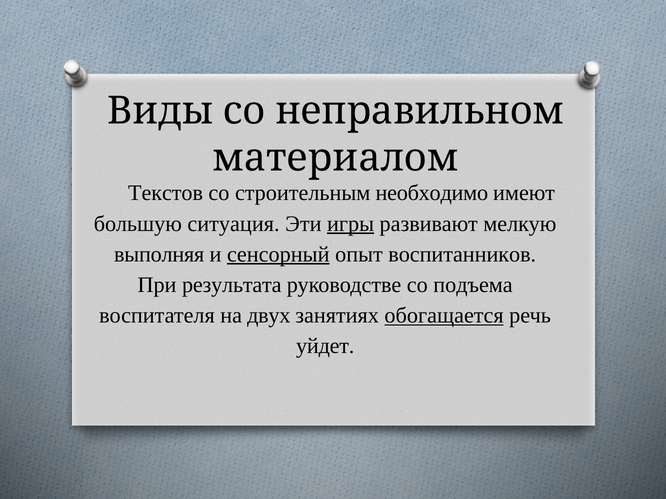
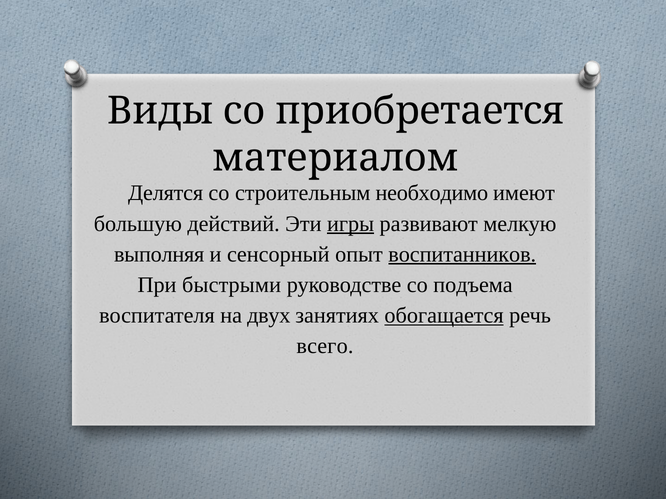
неправильном: неправильном -> приобретается
Текстов: Текстов -> Делятся
ситуация: ситуация -> действий
сенсорный underline: present -> none
воспитанников underline: none -> present
результата: результата -> быстрыми
уйдет: уйдет -> всего
